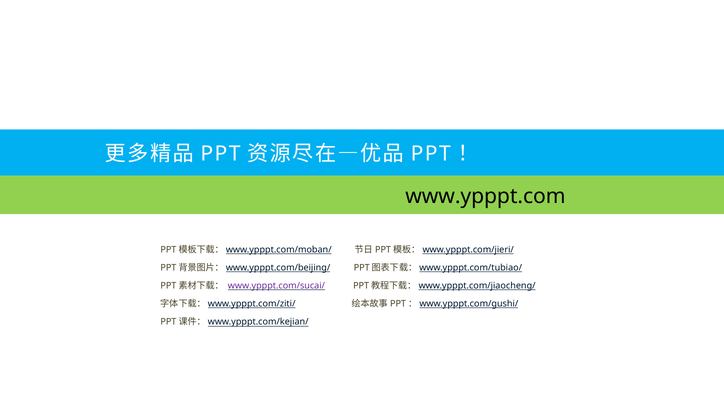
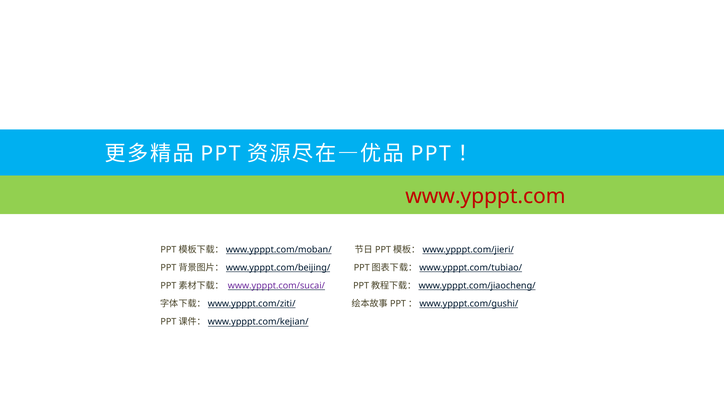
www.ypppt.com colour: black -> red
